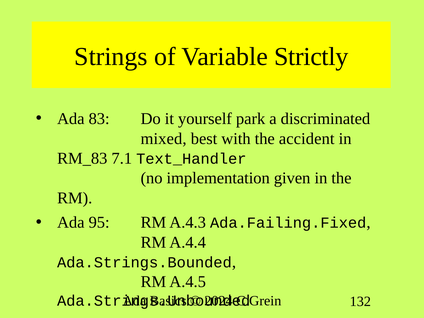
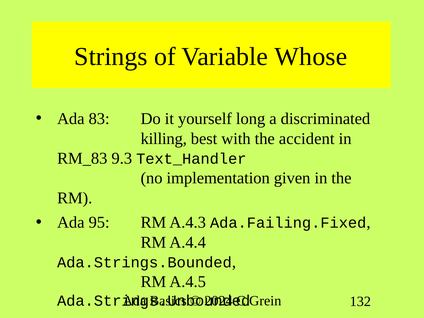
Strictly: Strictly -> Whose
park: park -> long
mixed: mixed -> killing
7.1: 7.1 -> 9.3
